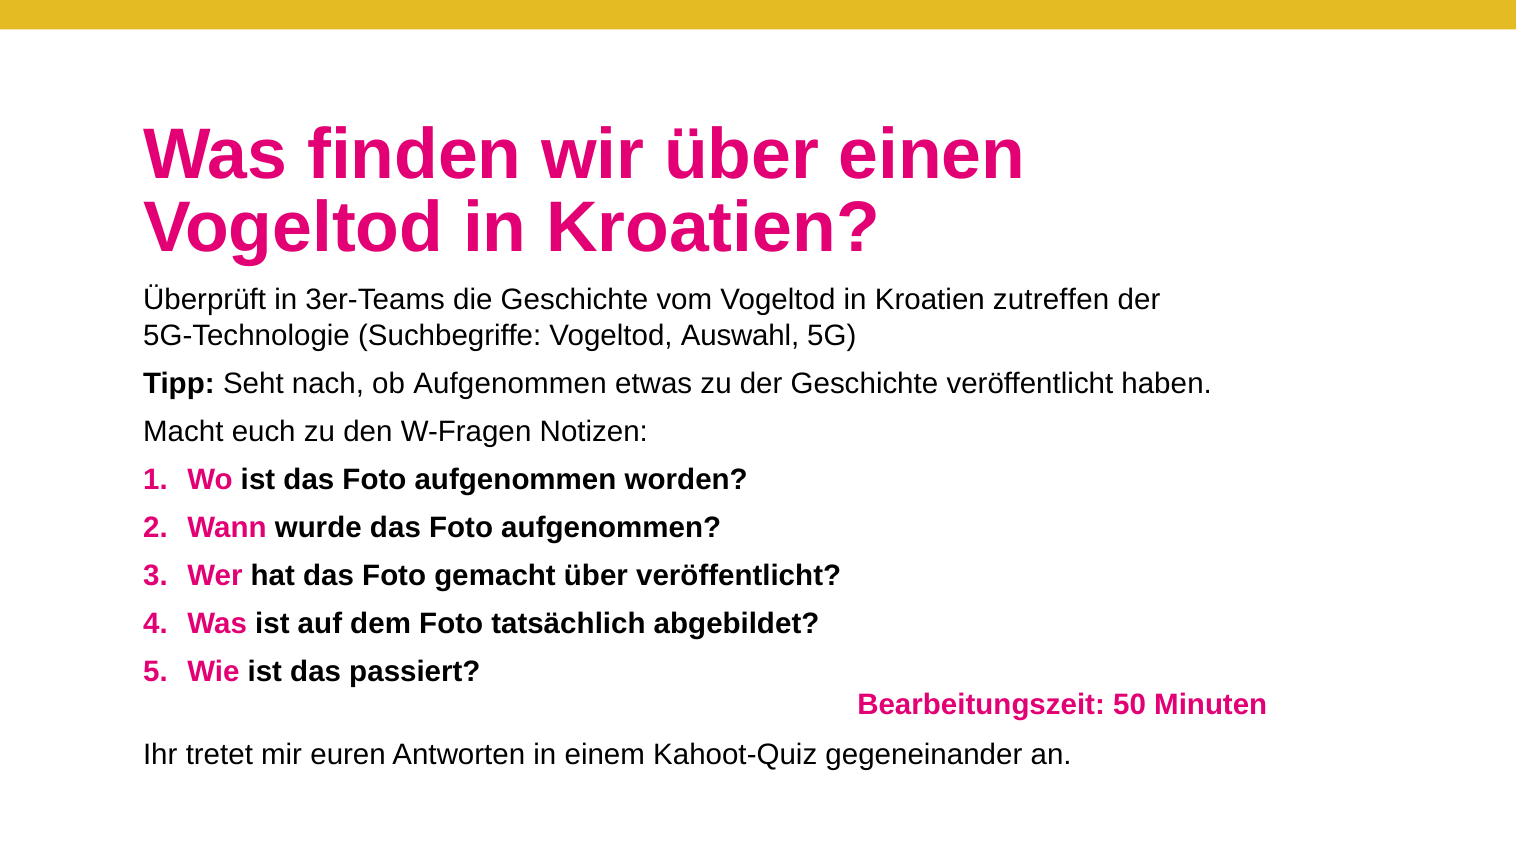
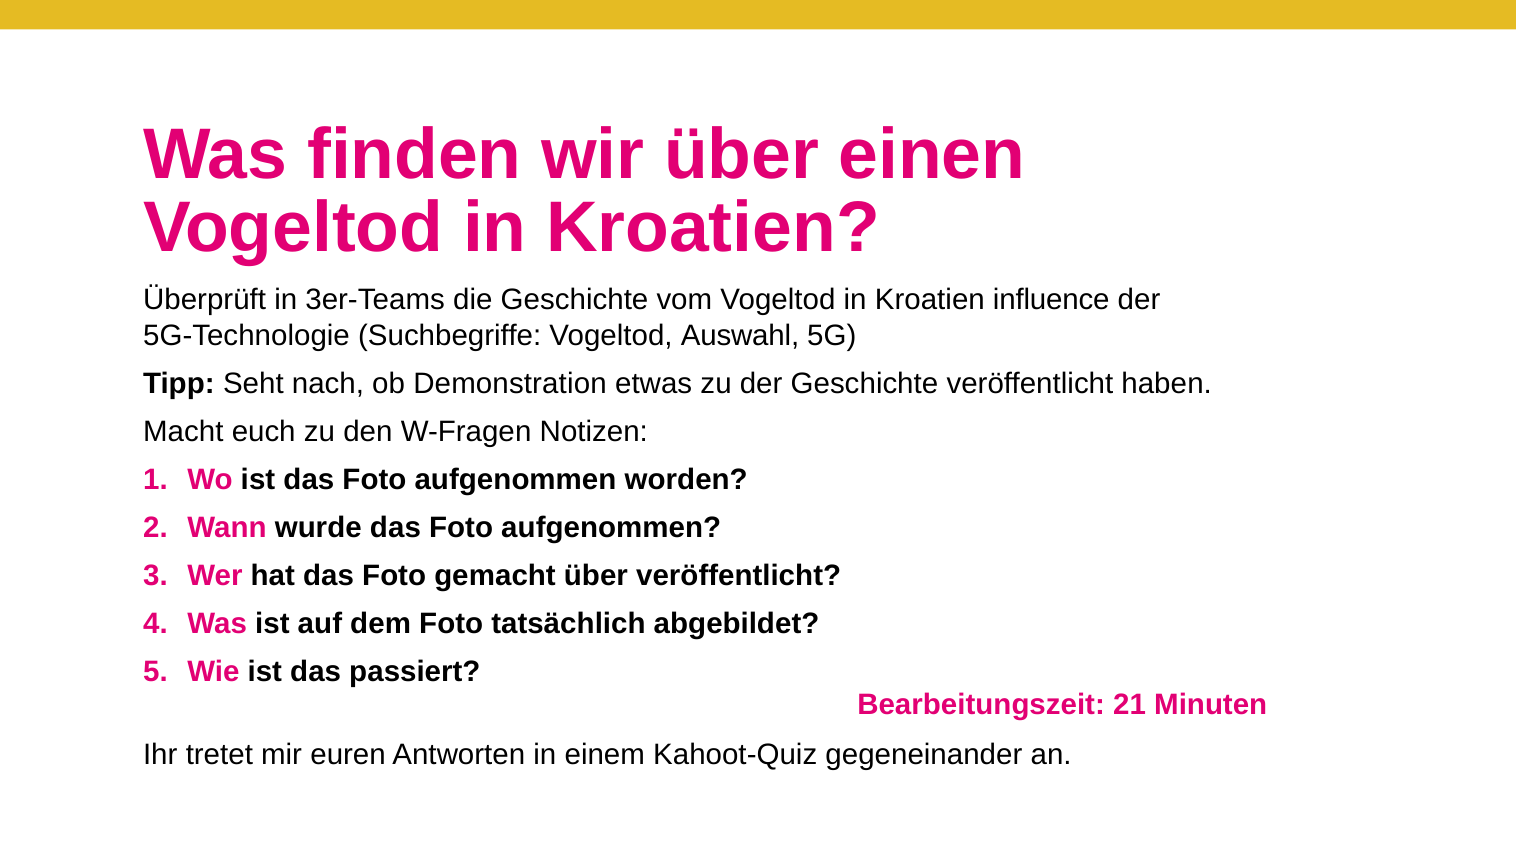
zutreffen: zutreffen -> influence
ob Aufgenommen: Aufgenommen -> Demonstration
50: 50 -> 21
